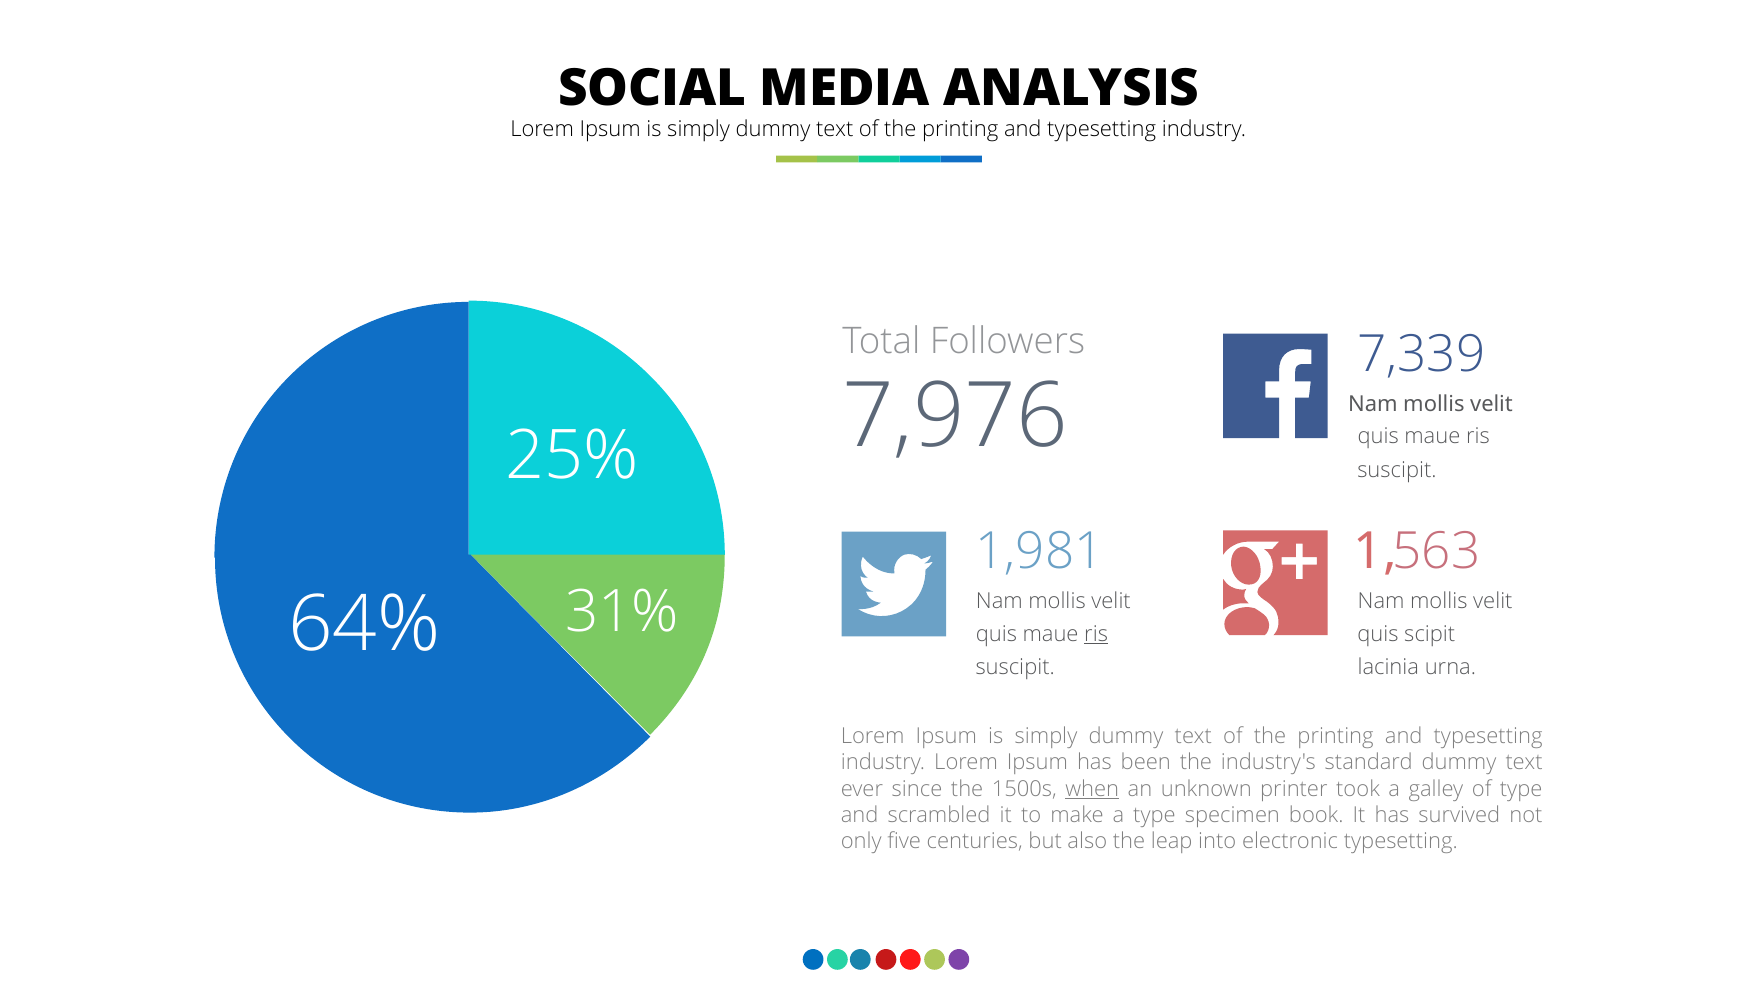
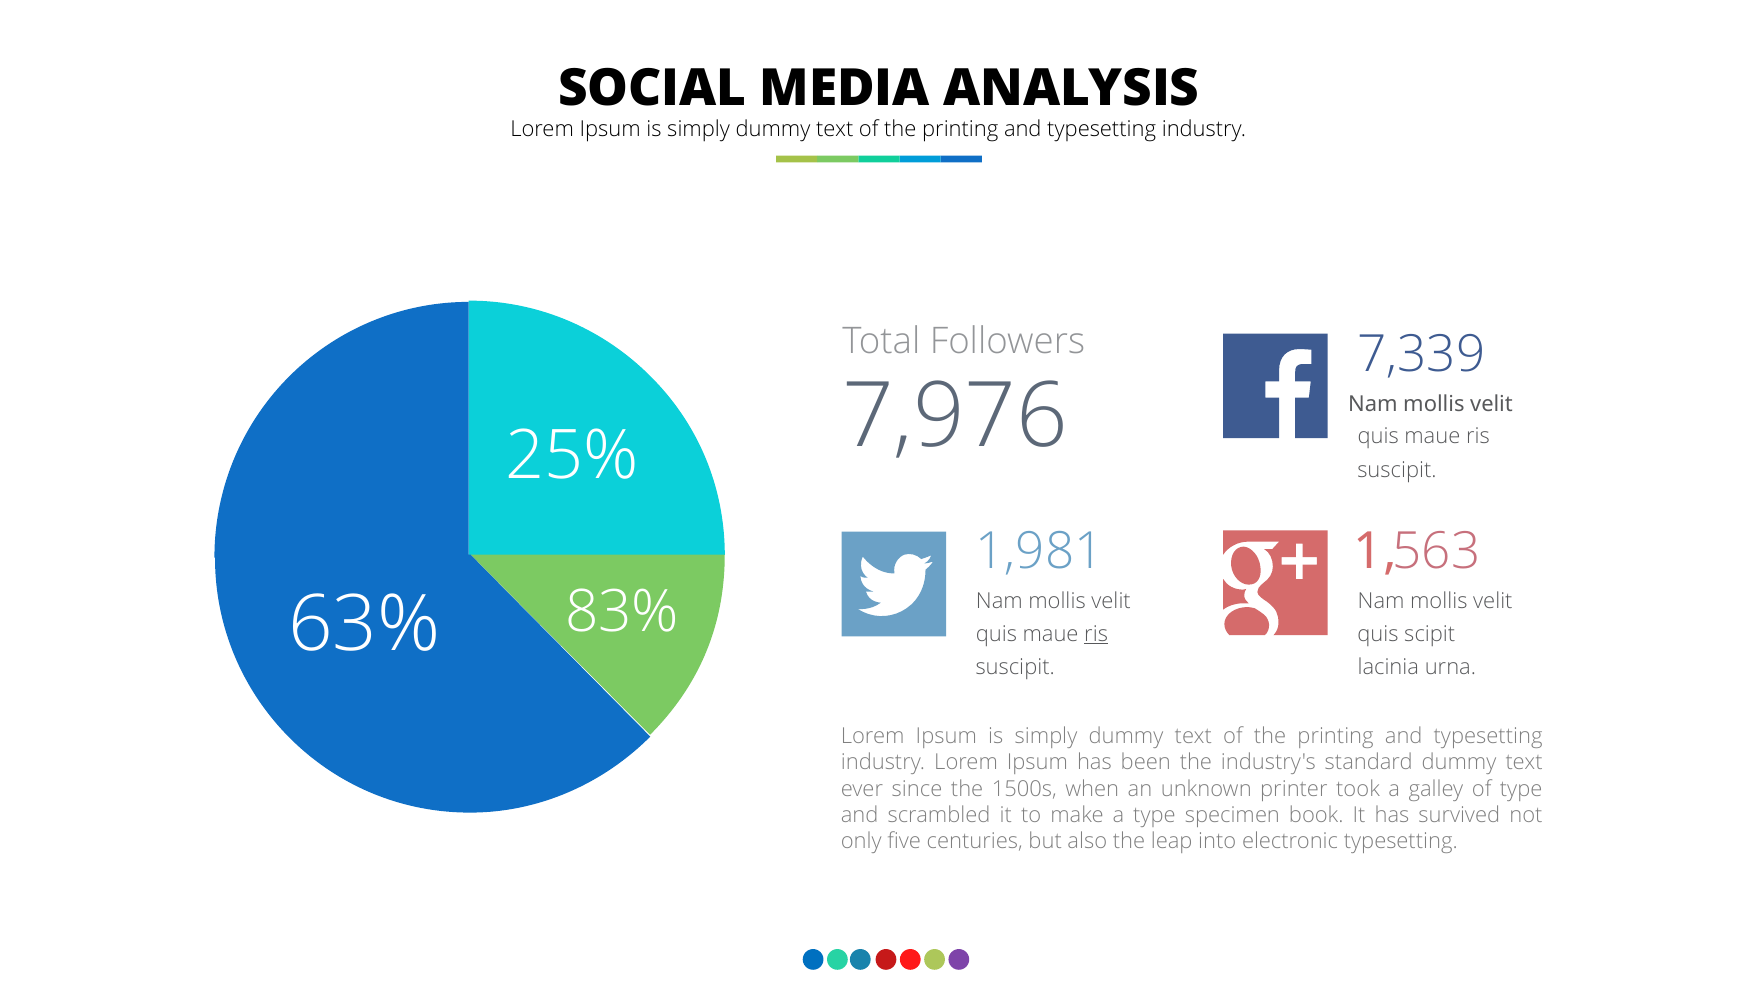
31%: 31% -> 83%
64%: 64% -> 63%
when underline: present -> none
